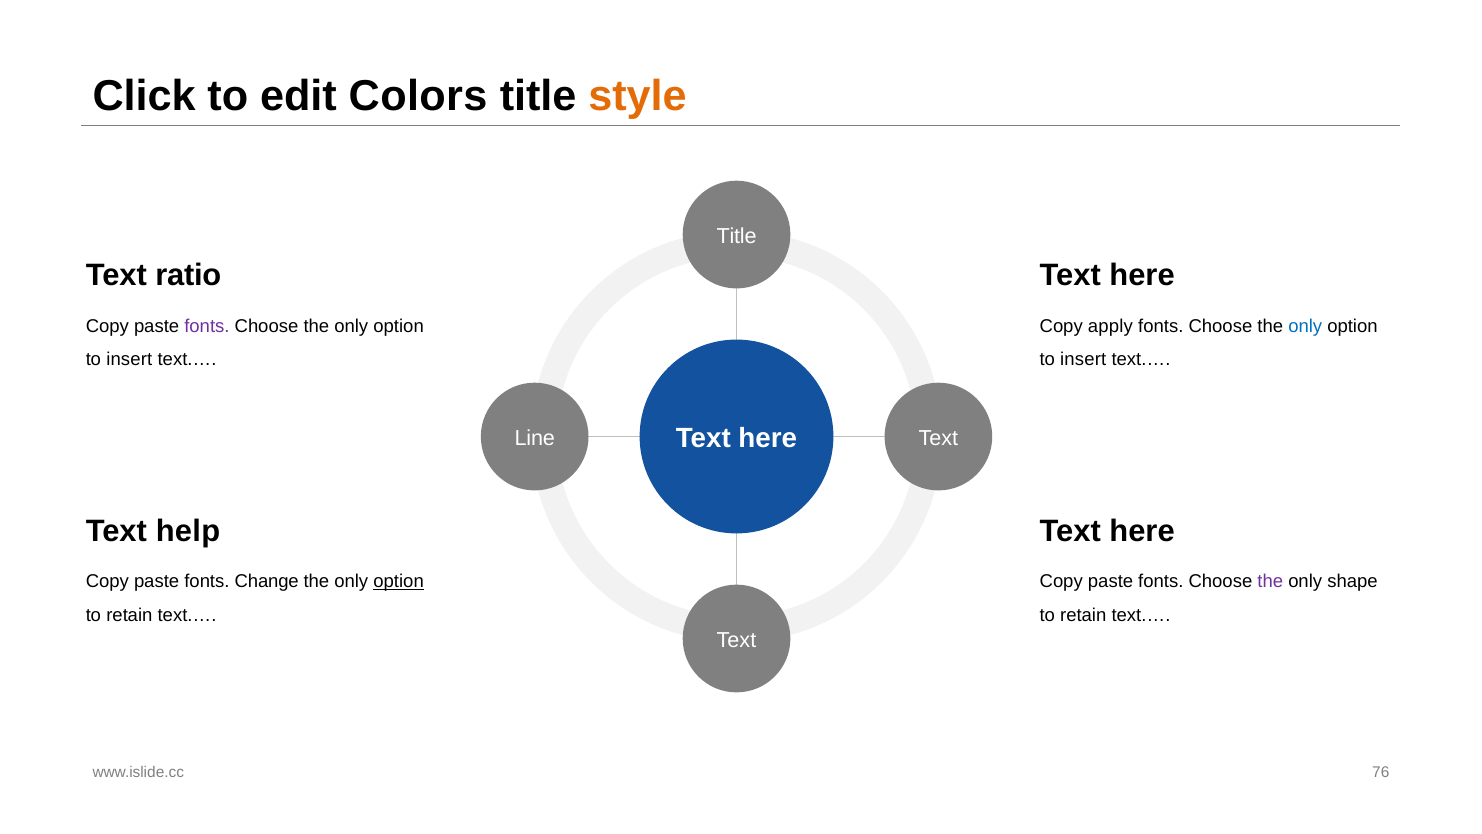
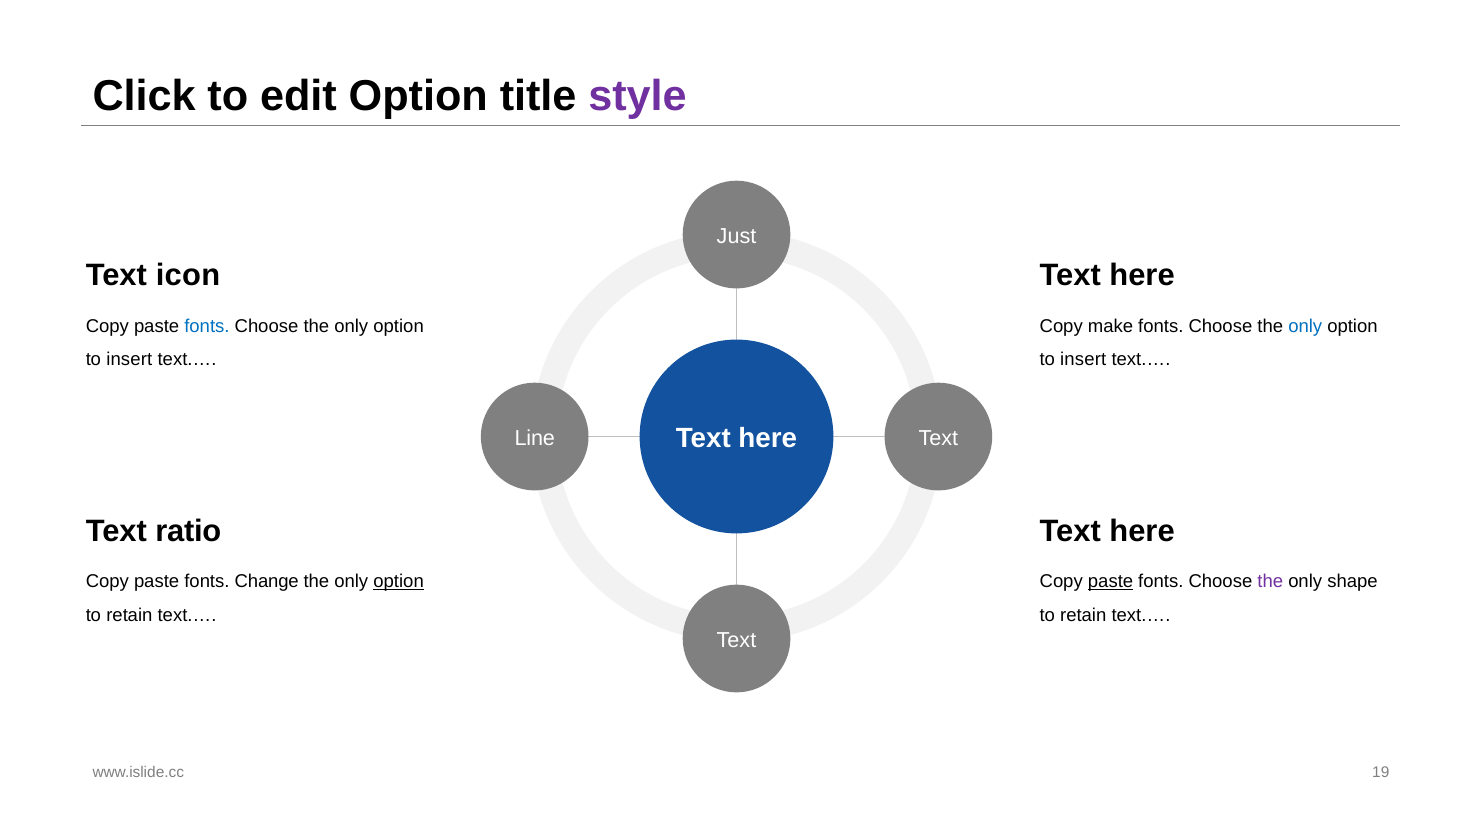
edit Colors: Colors -> Option
style colour: orange -> purple
Title at (737, 236): Title -> Just
ratio: ratio -> icon
fonts at (207, 326) colour: purple -> blue
apply: apply -> make
help: help -> ratio
paste at (1111, 581) underline: none -> present
76: 76 -> 19
